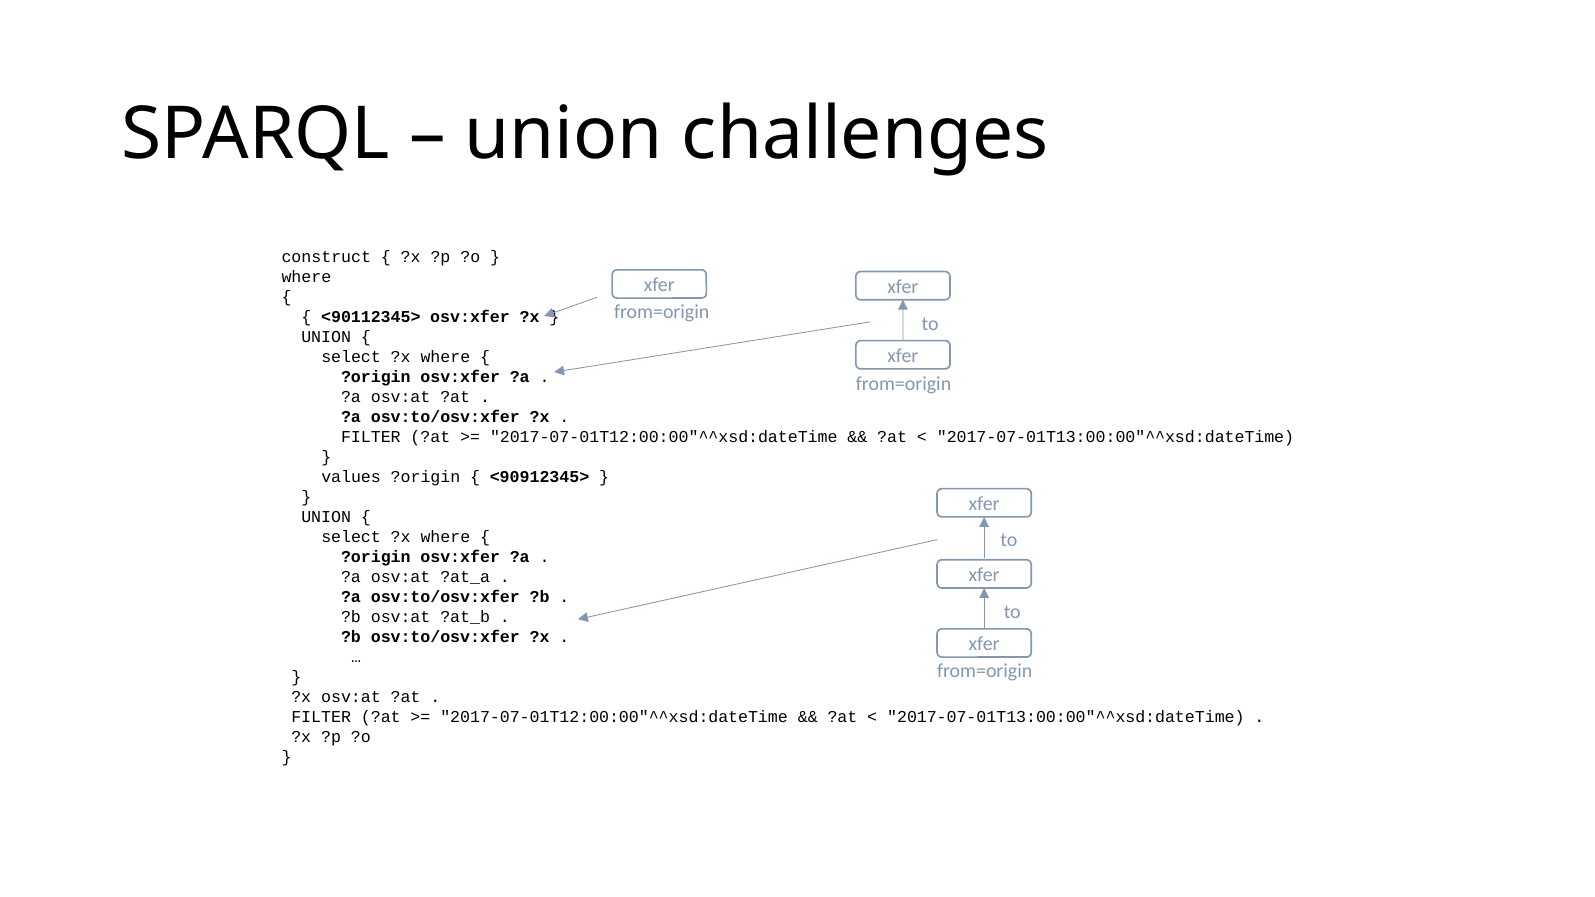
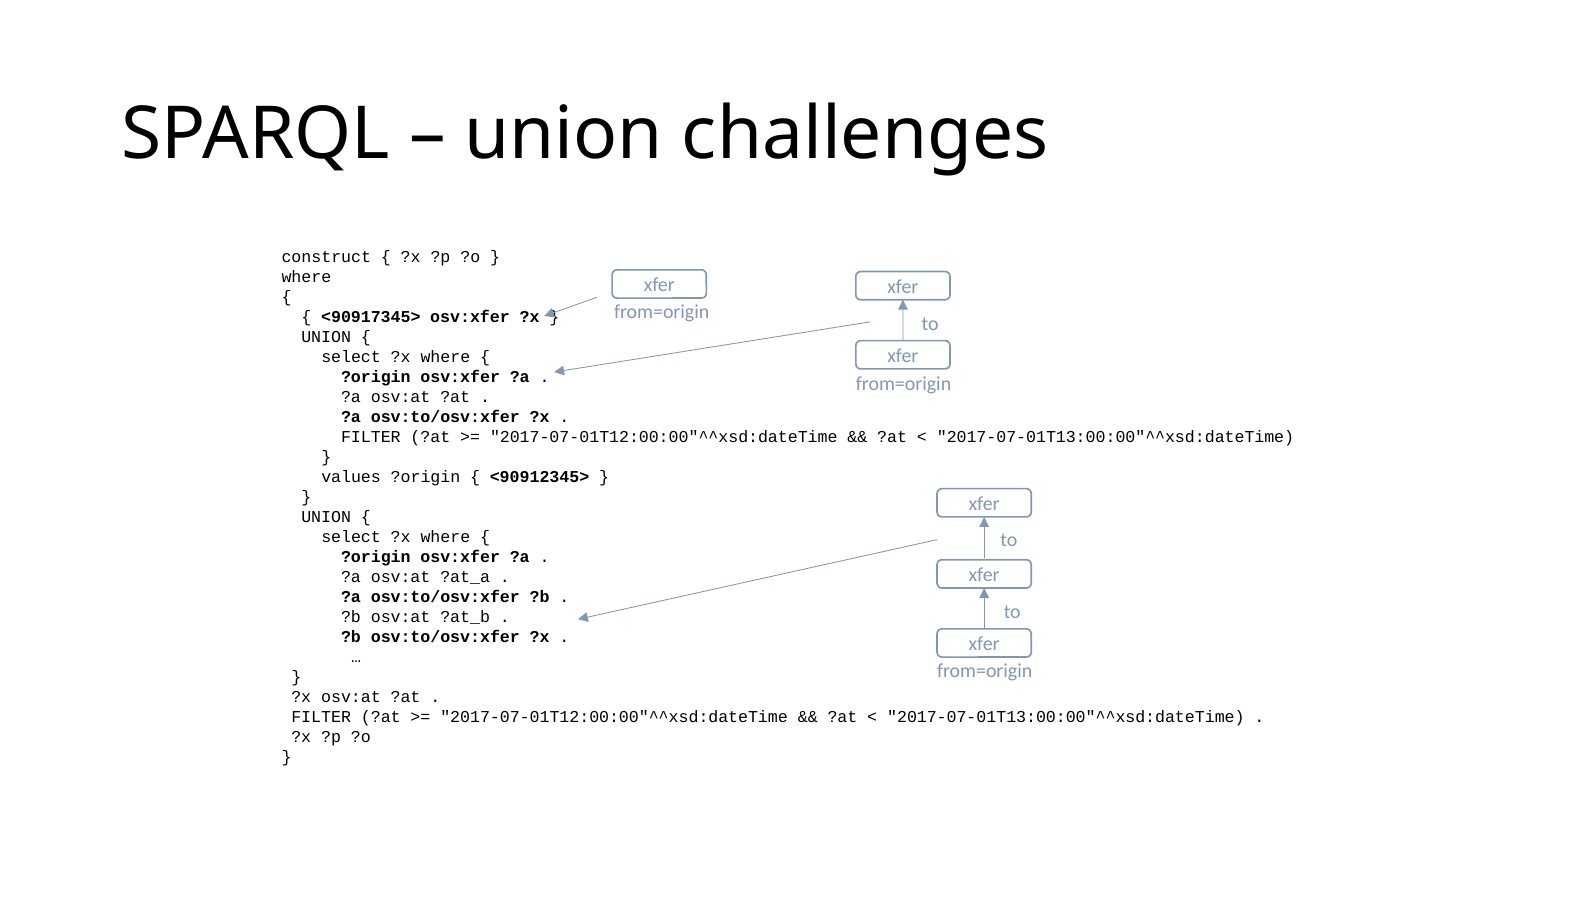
<90112345>: <90112345> -> <90917345>
